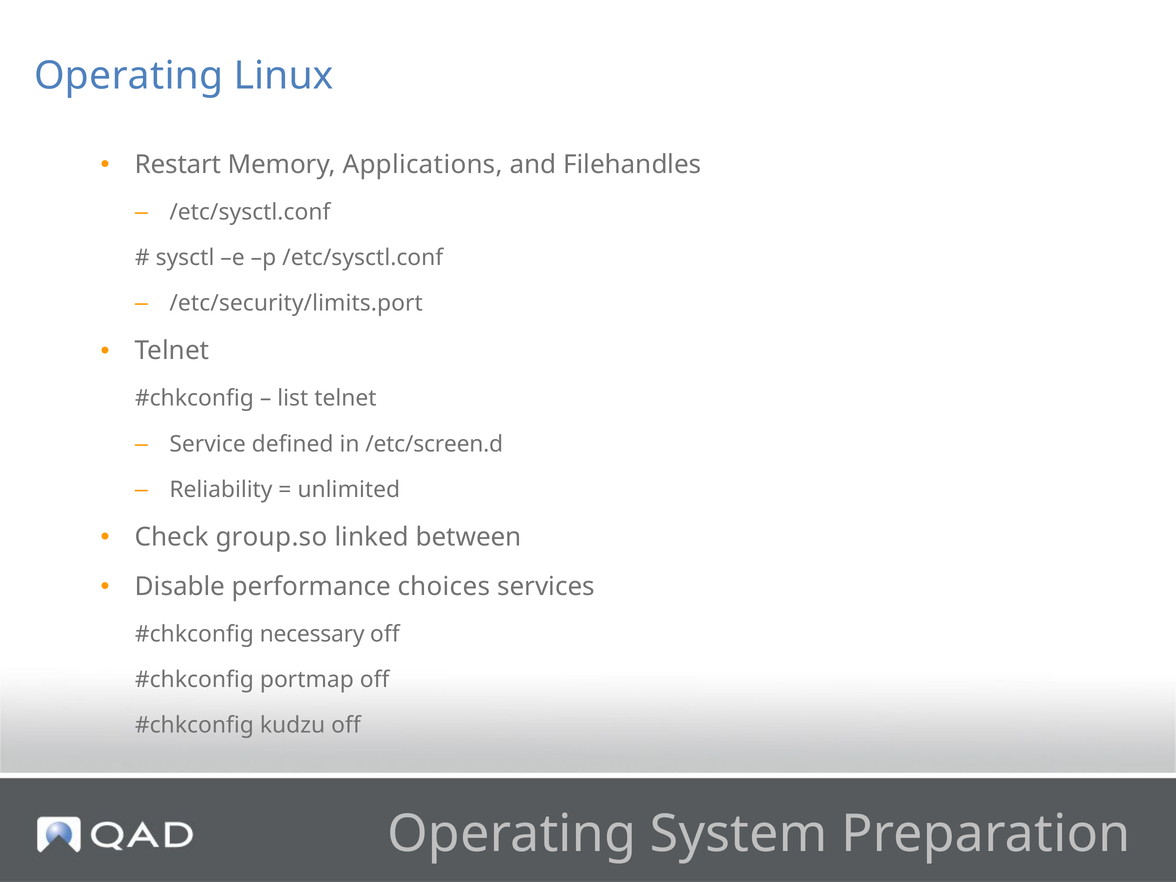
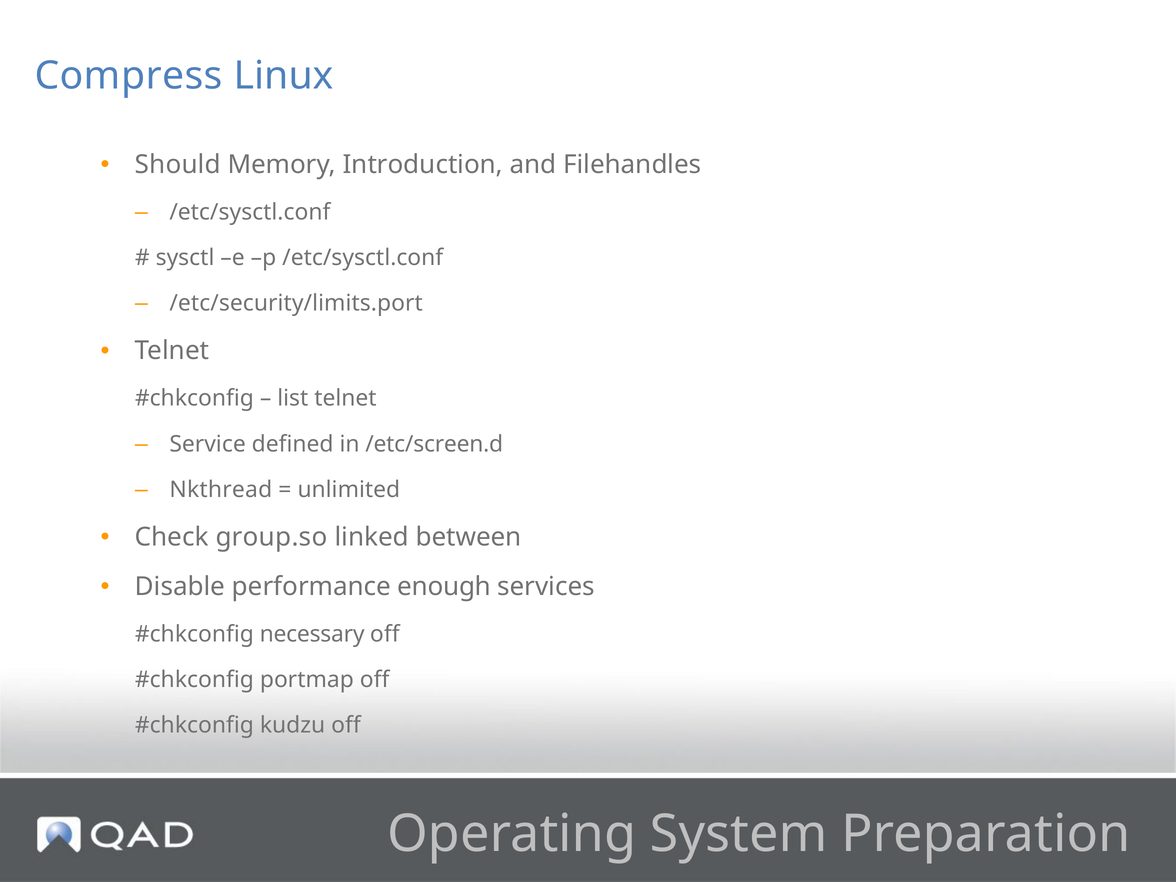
Operating at (129, 76): Operating -> Compress
Restart: Restart -> Should
Applications: Applications -> Introduction
Reliability: Reliability -> Nkthread
choices: choices -> enough
